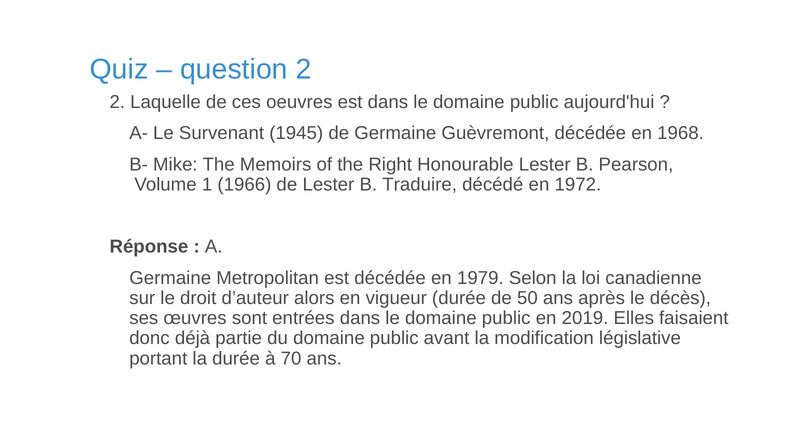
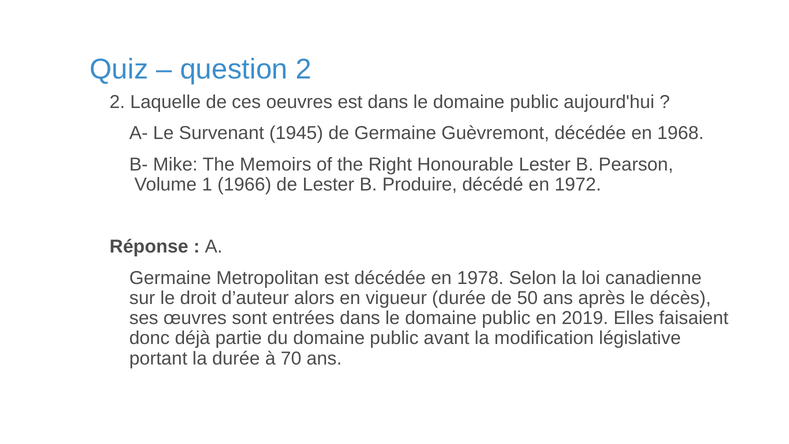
Traduire: Traduire -> Produire
1979: 1979 -> 1978
